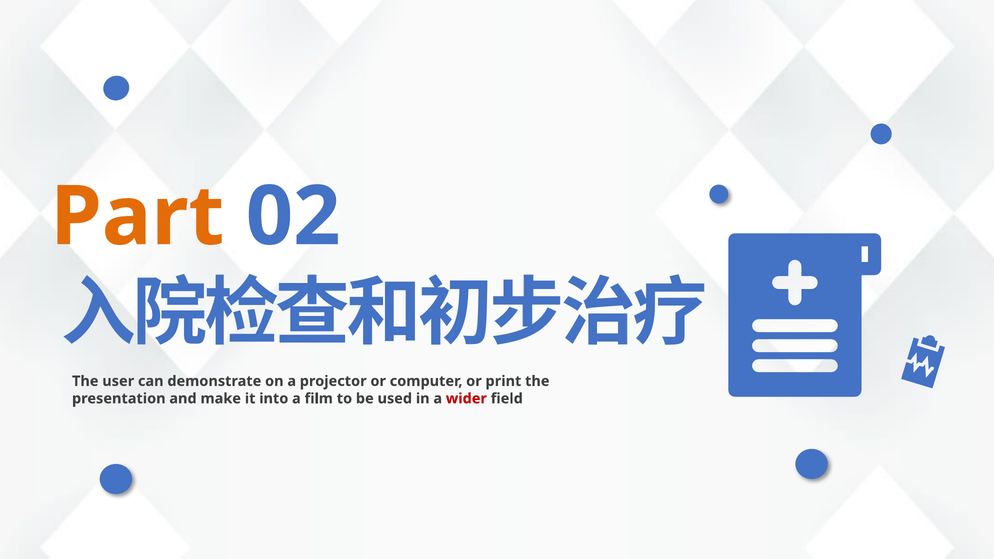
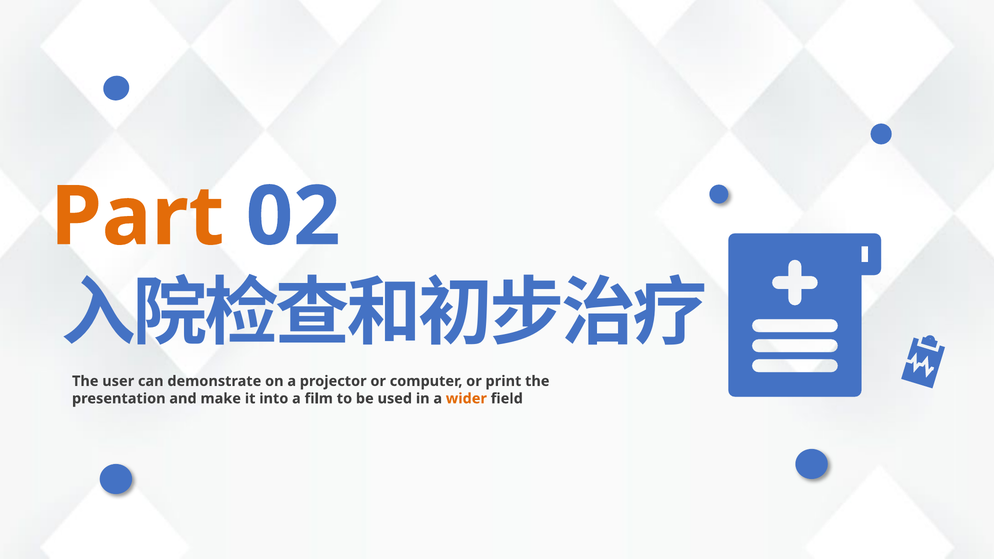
wider colour: red -> orange
